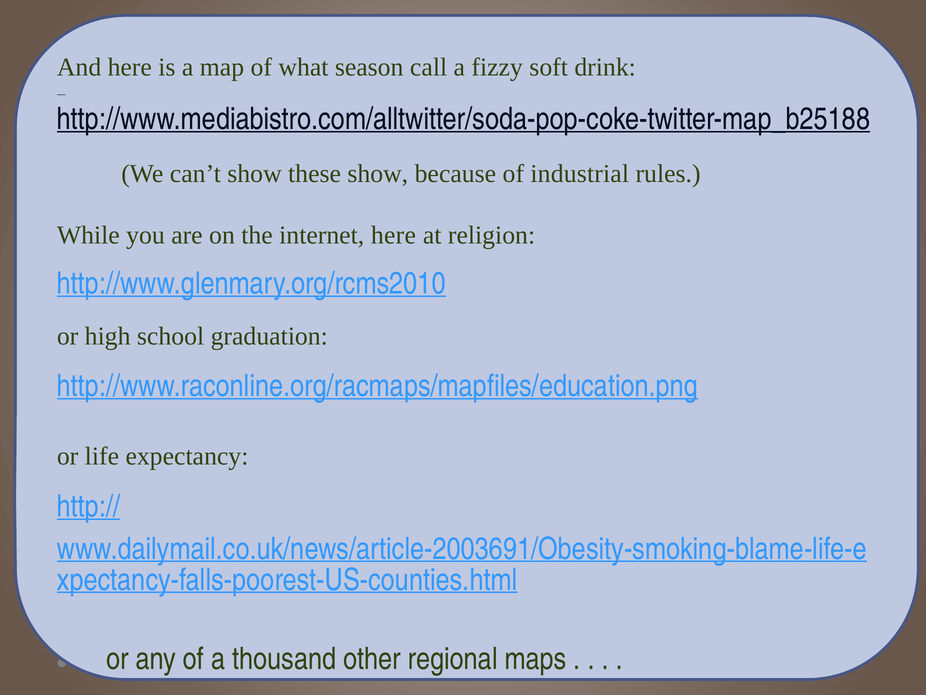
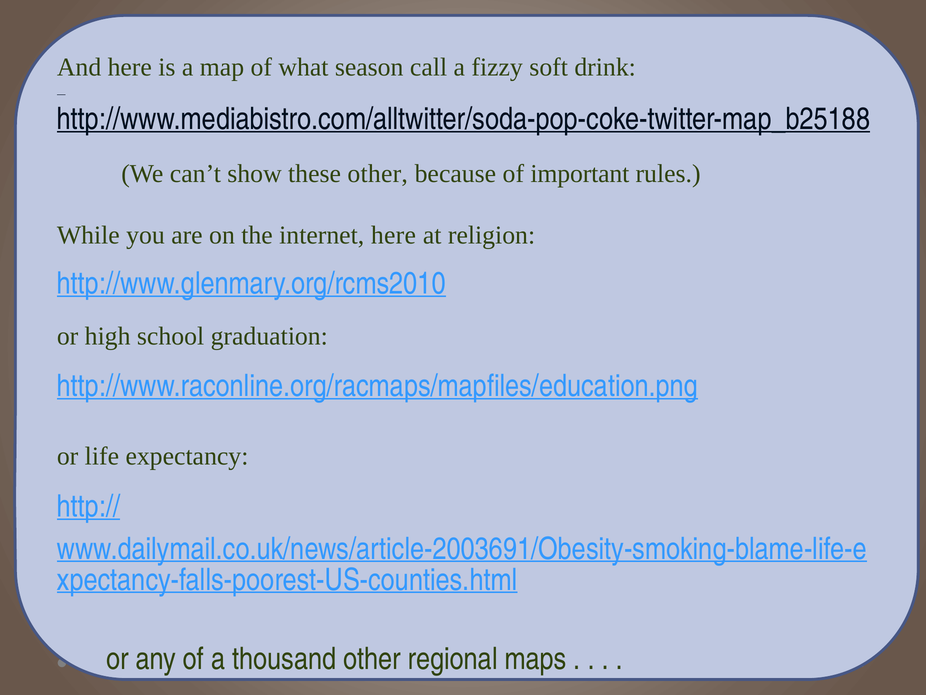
these show: show -> other
industrial: industrial -> important
